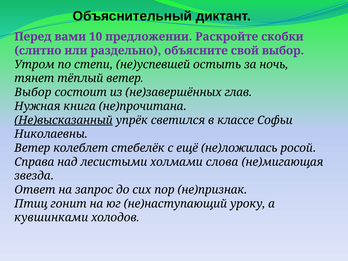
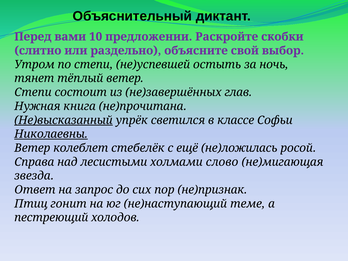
Выбор at (33, 92): Выбор -> Степи
Николаевны underline: none -> present
слова: слова -> слово
уроку: уроку -> теме
кувшинками: кувшинками -> пестреющий
